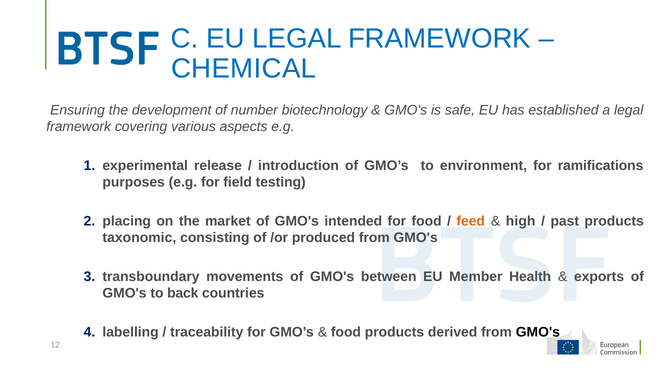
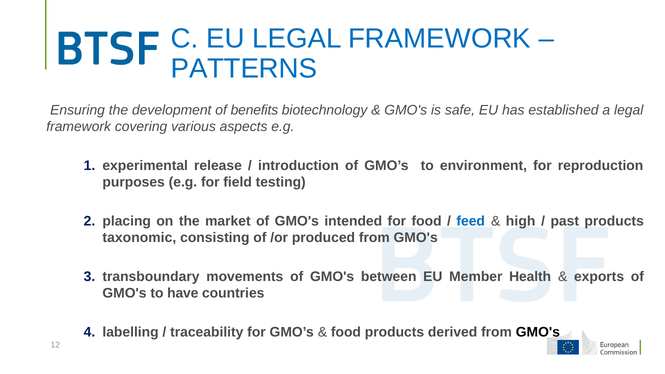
CHEMICAL: CHEMICAL -> PATTERNS
number: number -> benefits
ramifications: ramifications -> reproduction
feed colour: orange -> blue
back: back -> have
